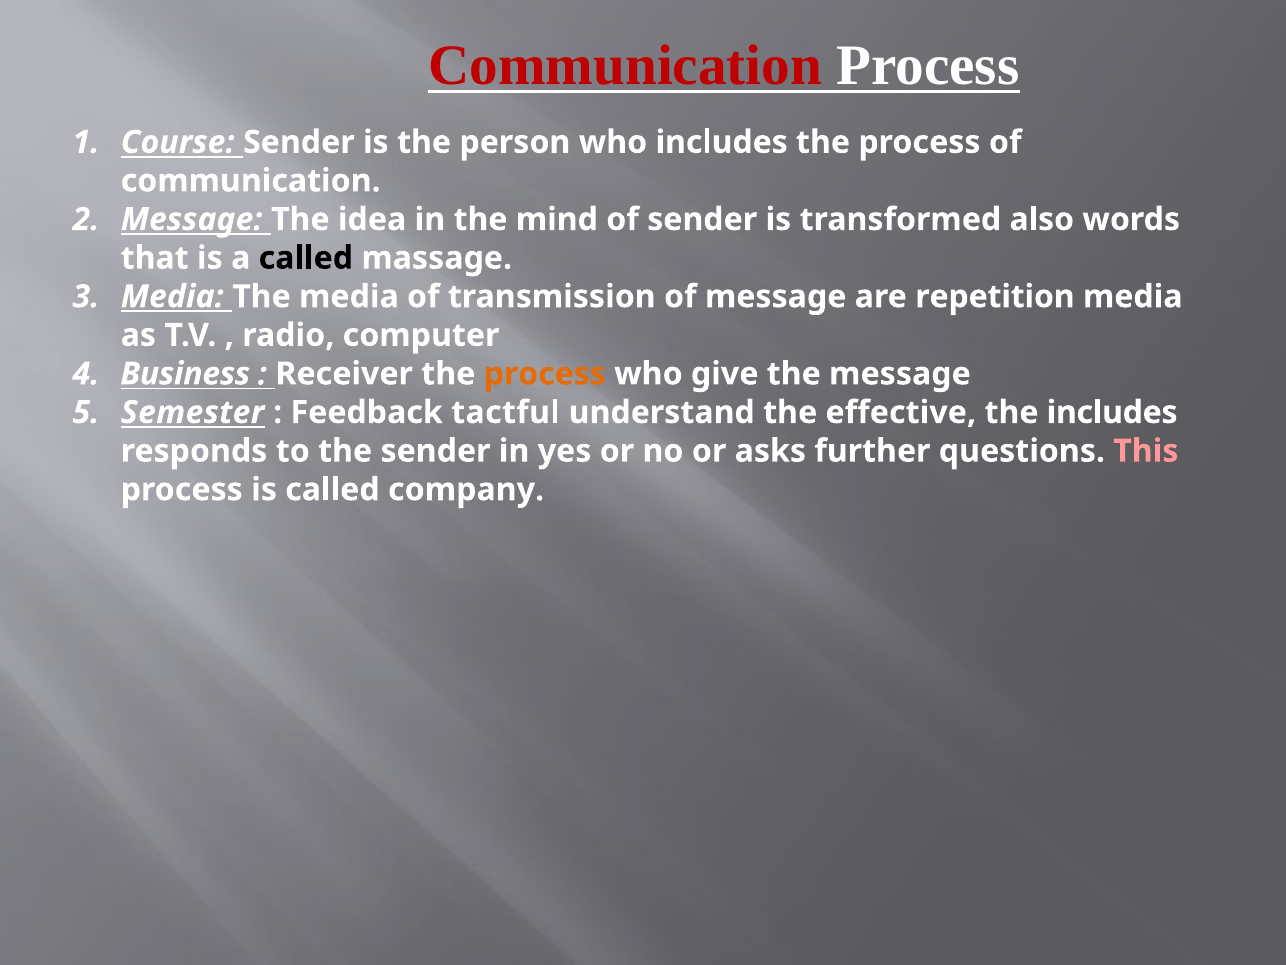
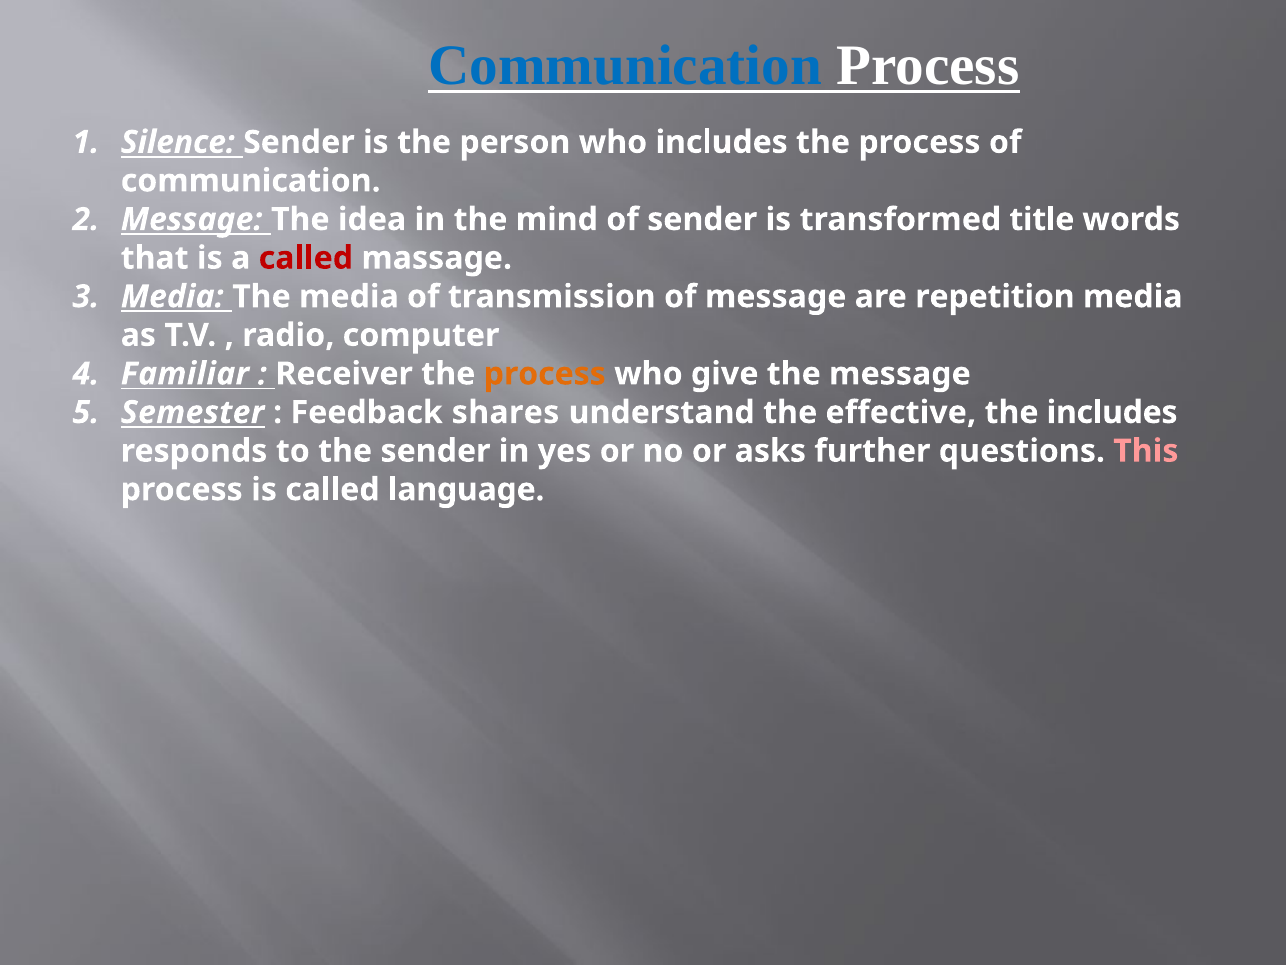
Communication at (625, 66) colour: red -> blue
Course: Course -> Silence
also: also -> title
called at (306, 258) colour: black -> red
Business: Business -> Familiar
tactful: tactful -> shares
company: company -> language
